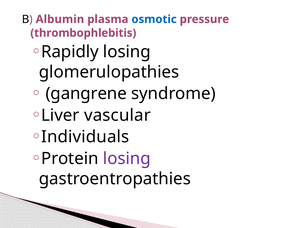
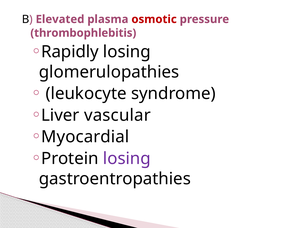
Albumin: Albumin -> Elevated
osmotic colour: blue -> red
gangrene: gangrene -> leukocyte
Individuals: Individuals -> Myocardial
